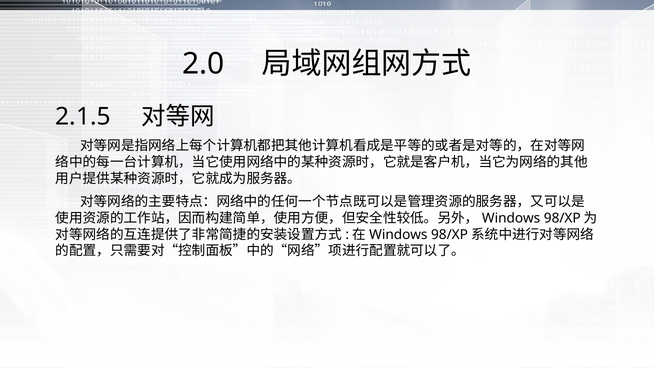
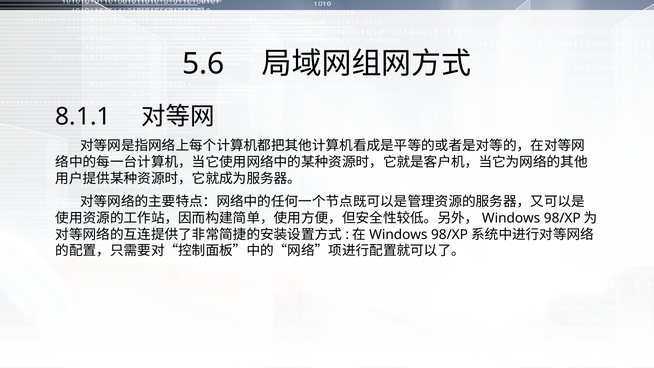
2.0: 2.0 -> 5.6
2.1.5: 2.1.5 -> 8.1.1
